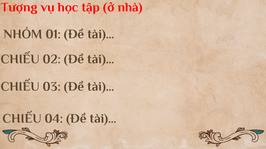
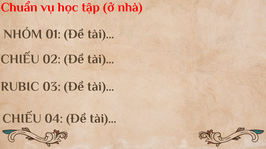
Tượng: Tượng -> Chuẩn
CHIẾU at (20, 87): CHIẾU -> RUBIC
